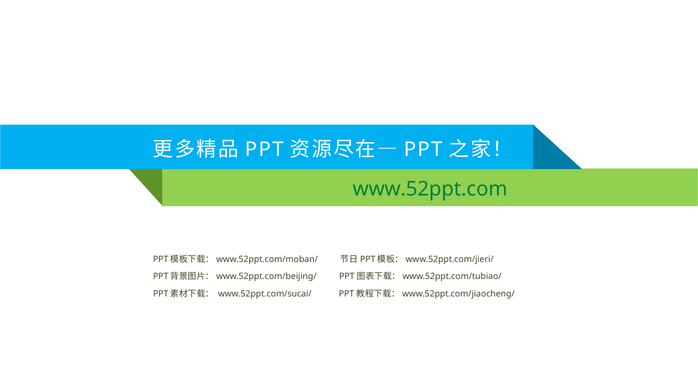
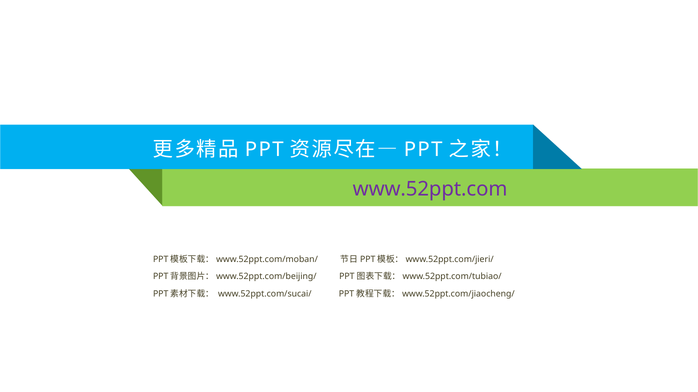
www.52ppt.com colour: green -> purple
